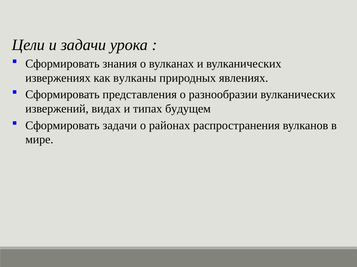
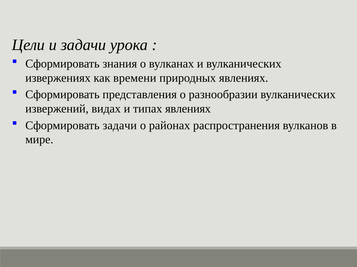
вулканы: вулканы -> времени
типах будущем: будущем -> явлениях
